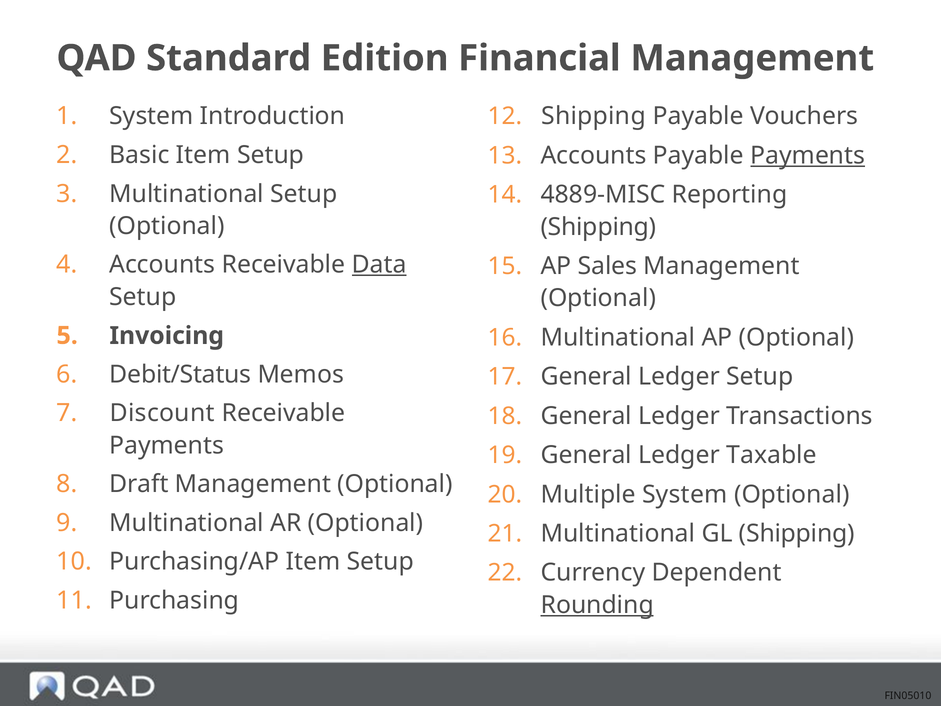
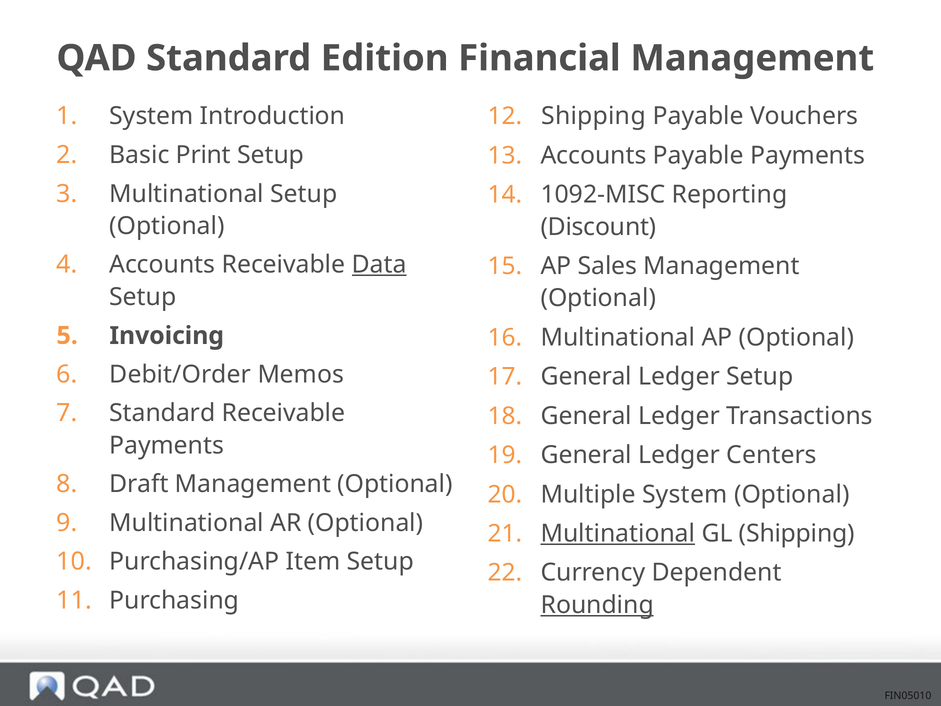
Basic Item: Item -> Print
Payments at (808, 155) underline: present -> none
4889-MISC: 4889-MISC -> 1092-MISC
Shipping at (598, 227): Shipping -> Discount
Debit/Status: Debit/Status -> Debit/Order
Discount at (162, 413): Discount -> Standard
Taxable: Taxable -> Centers
Multinational at (618, 533) underline: none -> present
